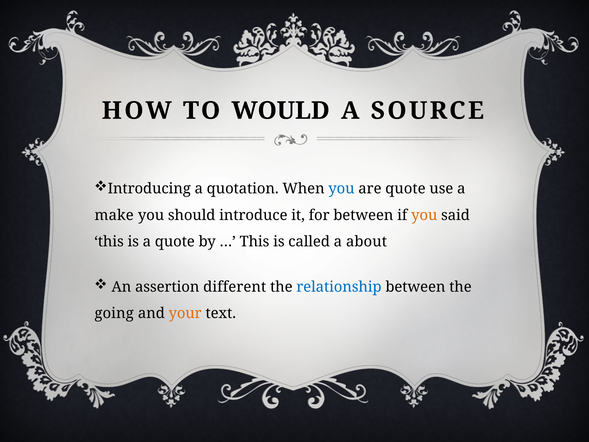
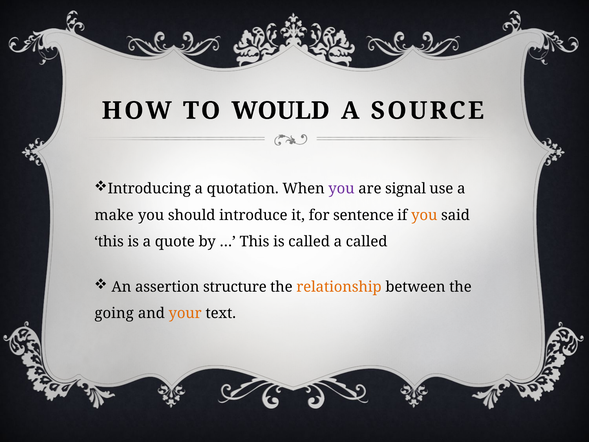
you at (341, 189) colour: blue -> purple
are quote: quote -> signal
for between: between -> sentence
a about: about -> called
different: different -> structure
relationship colour: blue -> orange
